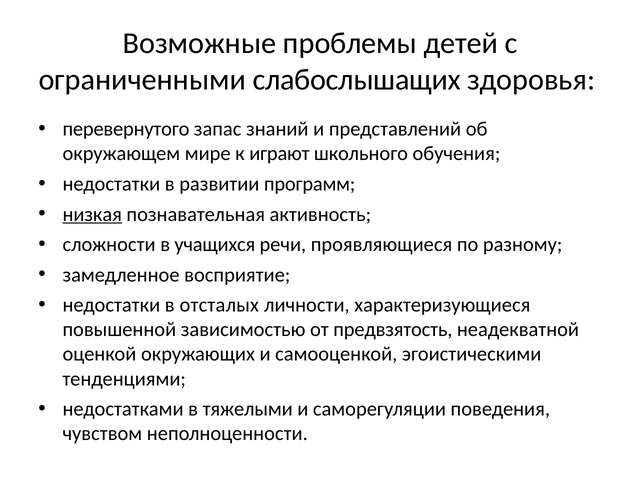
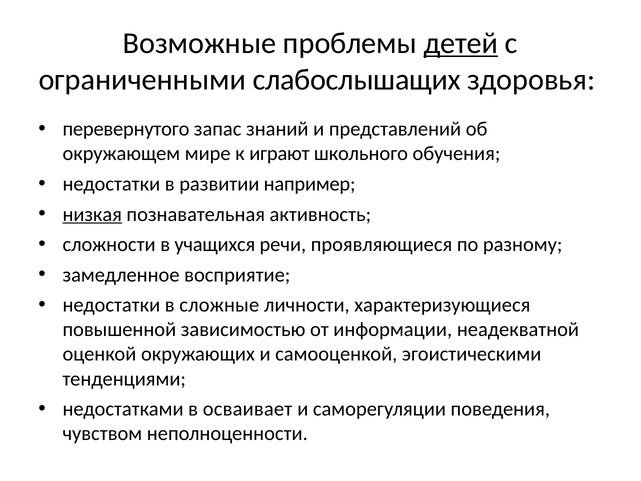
детей underline: none -> present
программ: программ -> например
отсталых: отсталых -> сложные
предвзятость: предвзятость -> информации
тяжелыми: тяжелыми -> осваивает
